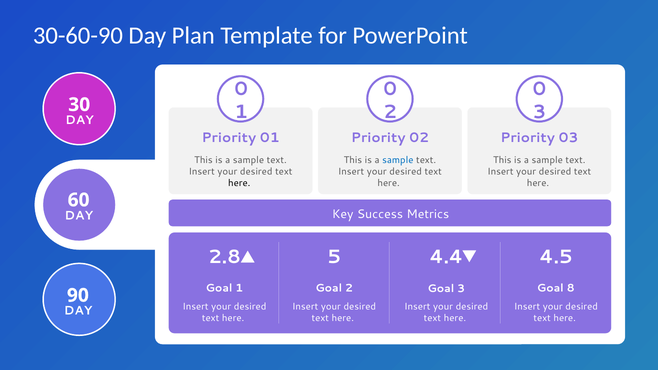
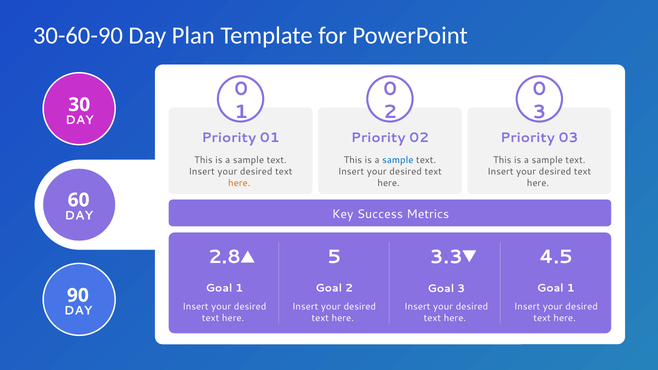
here at (239, 183) colour: black -> orange
4.4: 4.4 -> 3.3
8 at (571, 289): 8 -> 1
